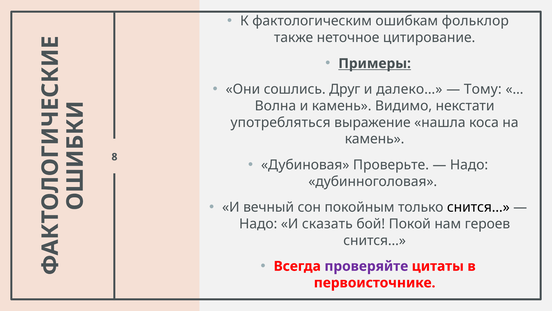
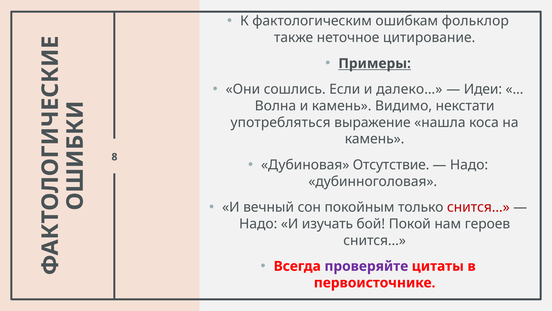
Друг: Друг -> Если
Тому: Тому -> Идеи
Проверьте: Проверьте -> Отсутствие
снится… at (478, 207) colour: black -> red
сказать: сказать -> изучать
